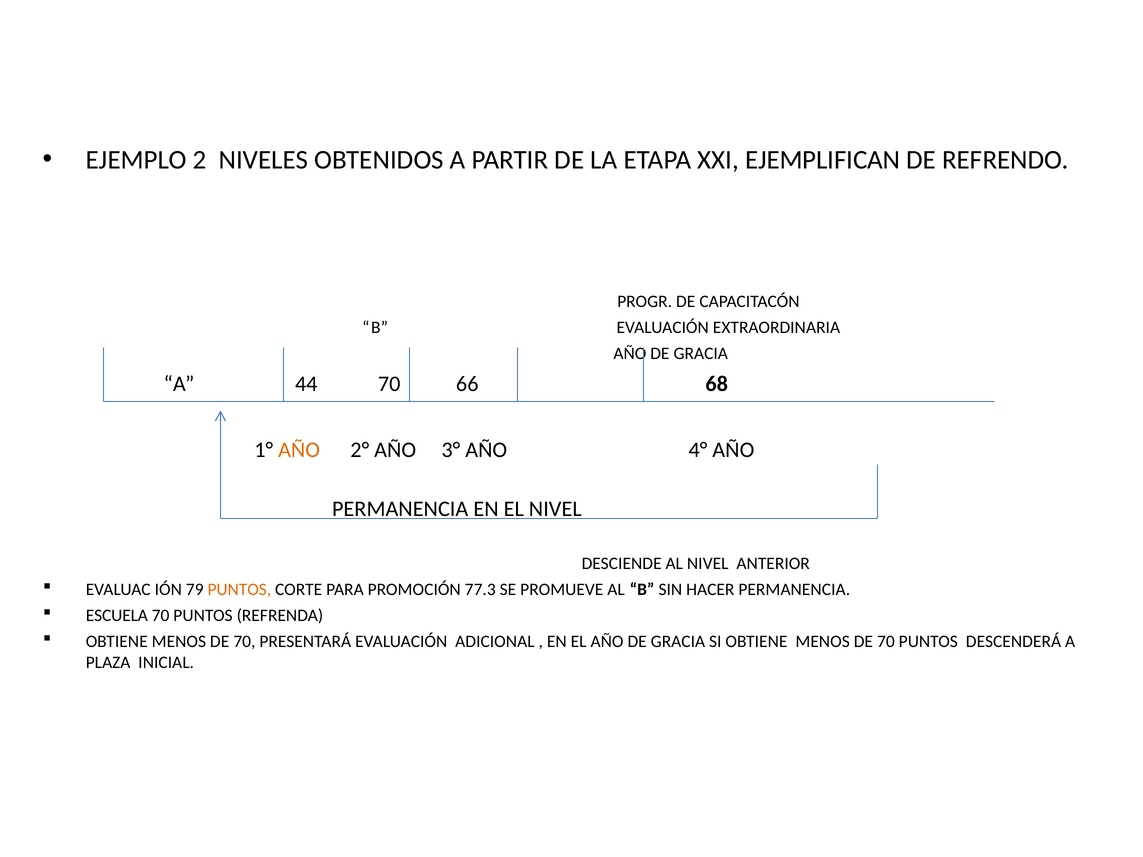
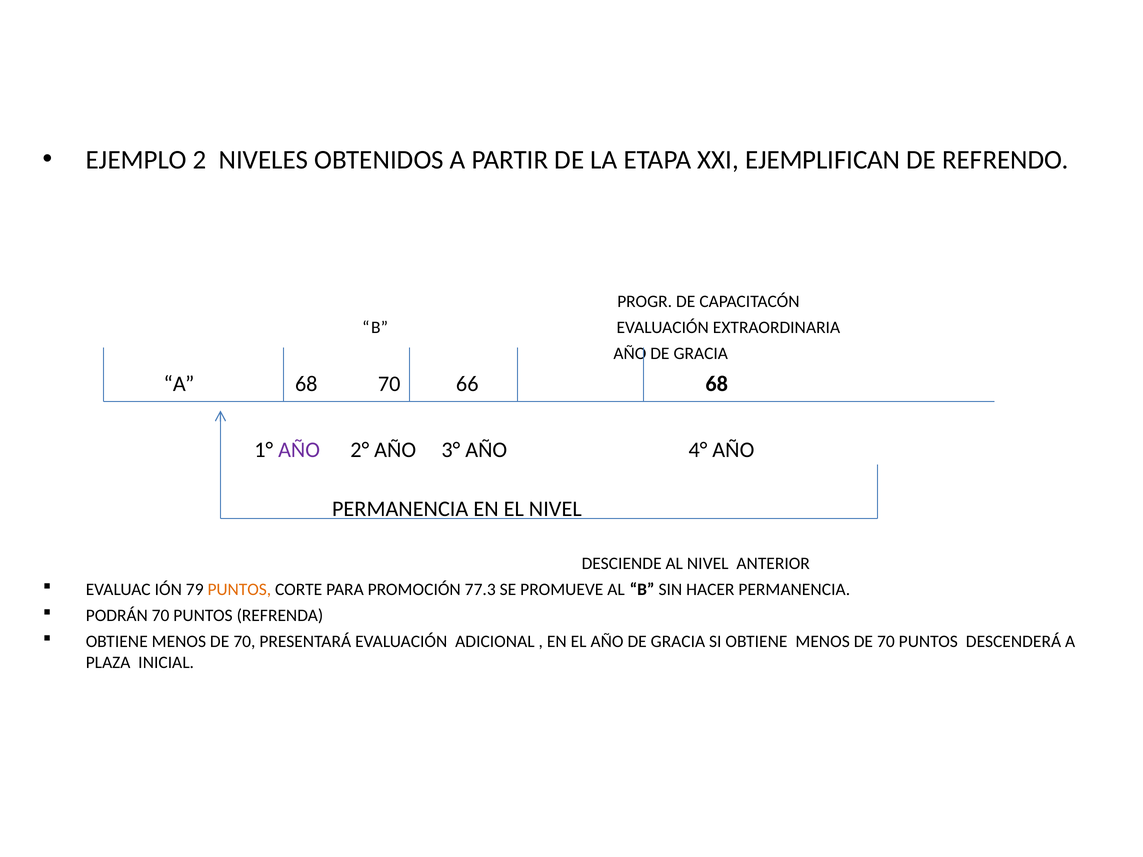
A 44: 44 -> 68
AÑO at (299, 450) colour: orange -> purple
ESCUELA: ESCUELA -> PODRÁN
